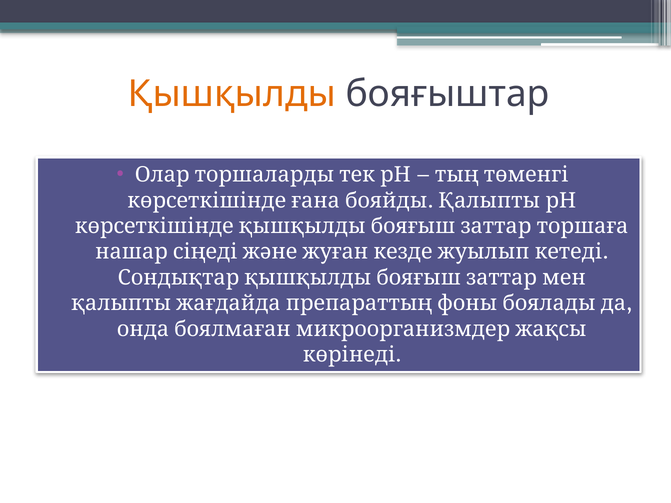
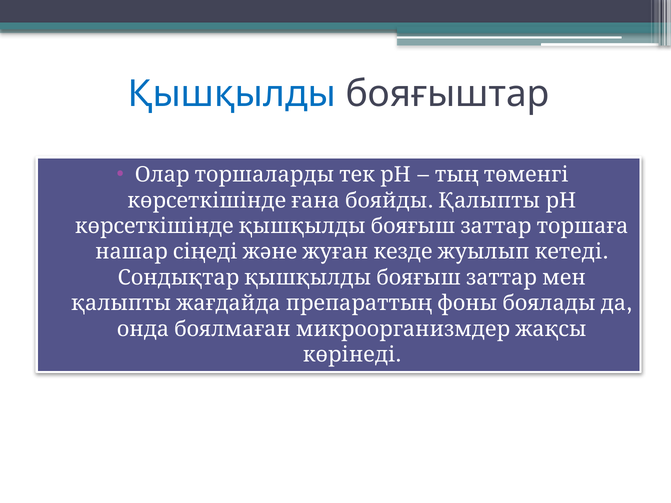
Қышқылды colour: orange -> blue
